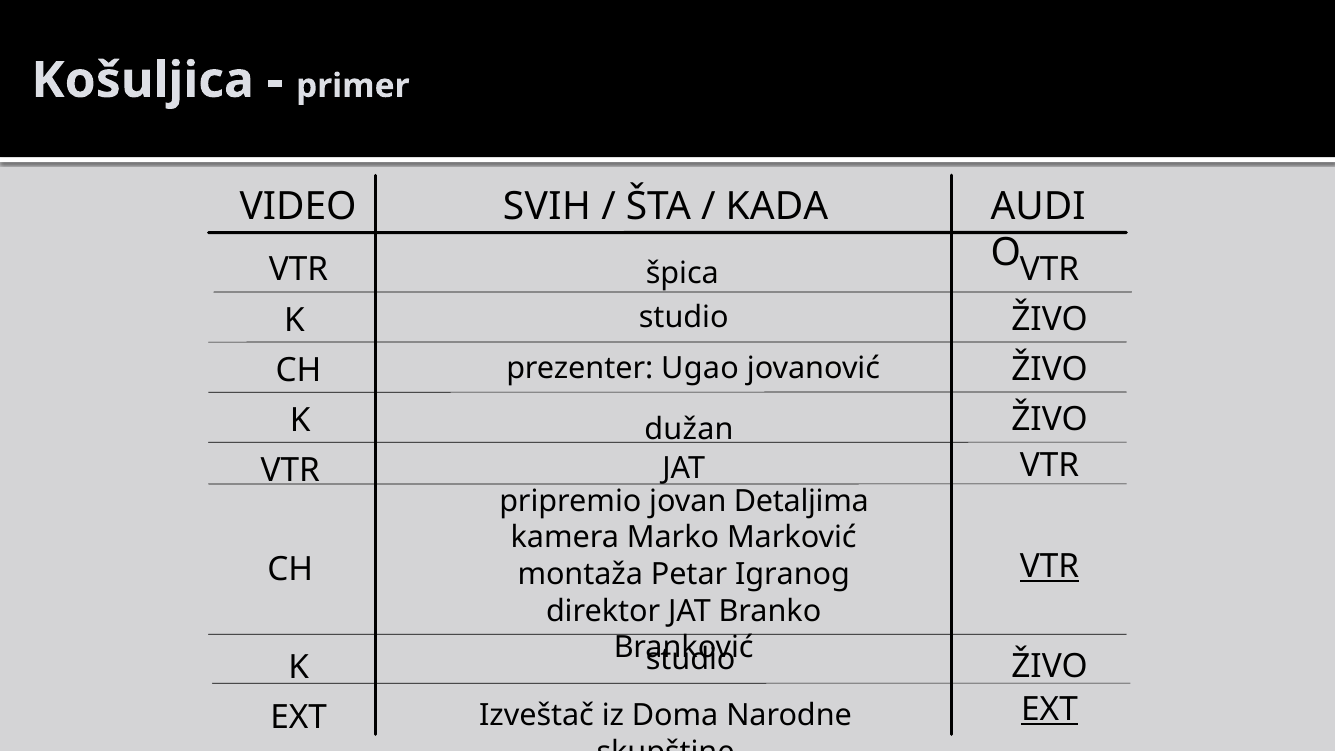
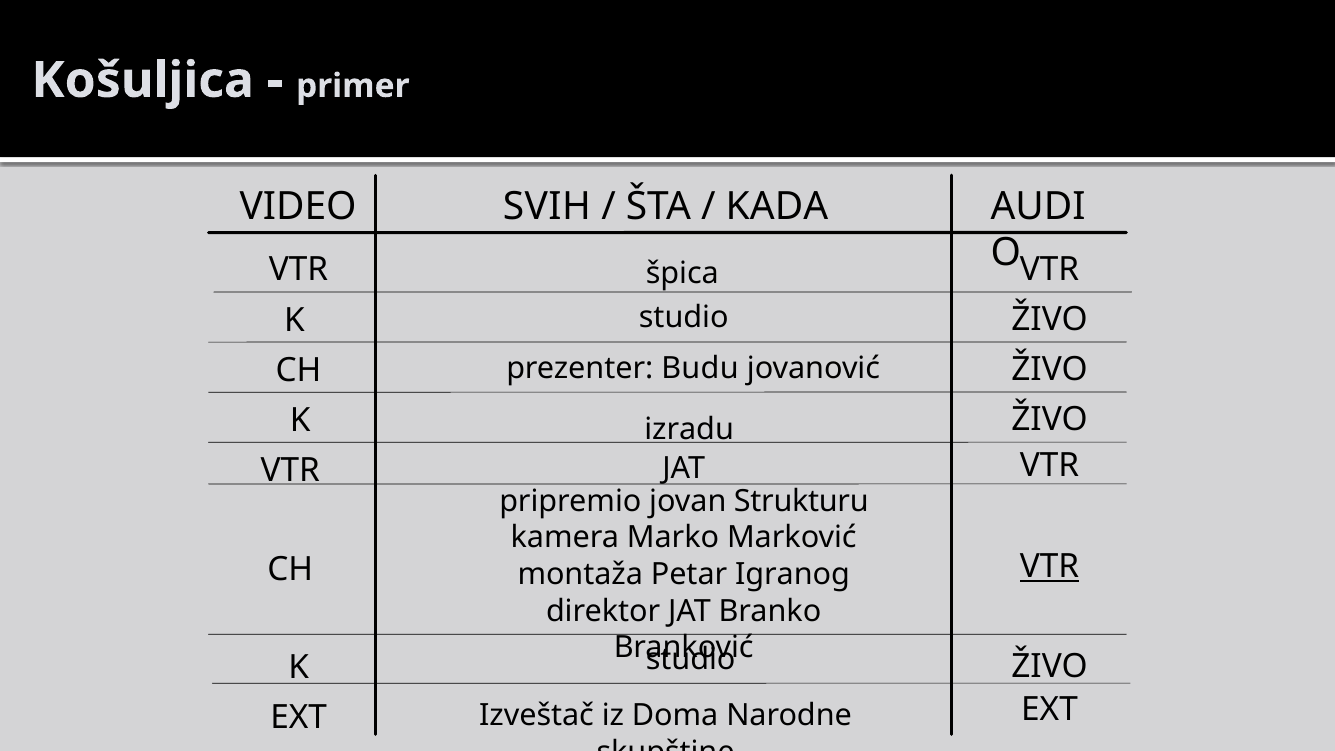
Ugao: Ugao -> Budu
dužan: dužan -> izradu
Detaljima: Detaljima -> Strukturu
EXT at (1050, 709) underline: present -> none
